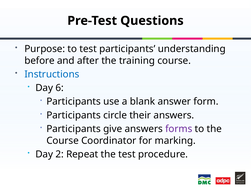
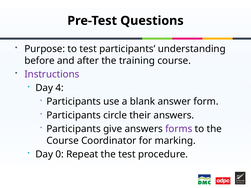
Instructions colour: blue -> purple
6: 6 -> 4
2: 2 -> 0
